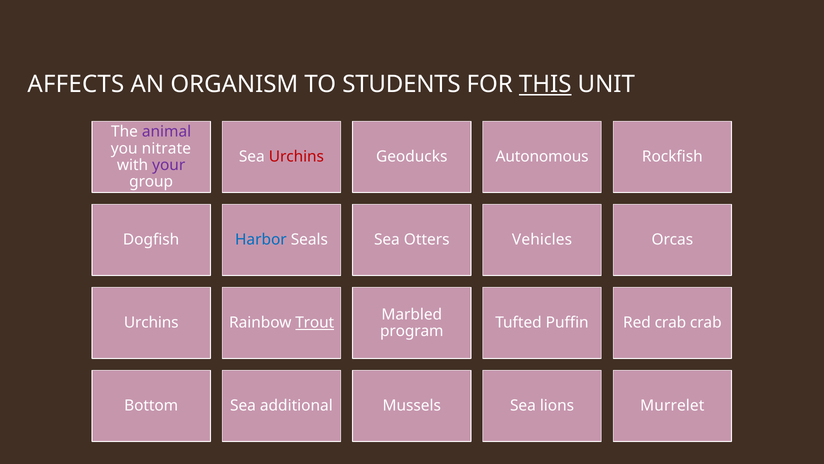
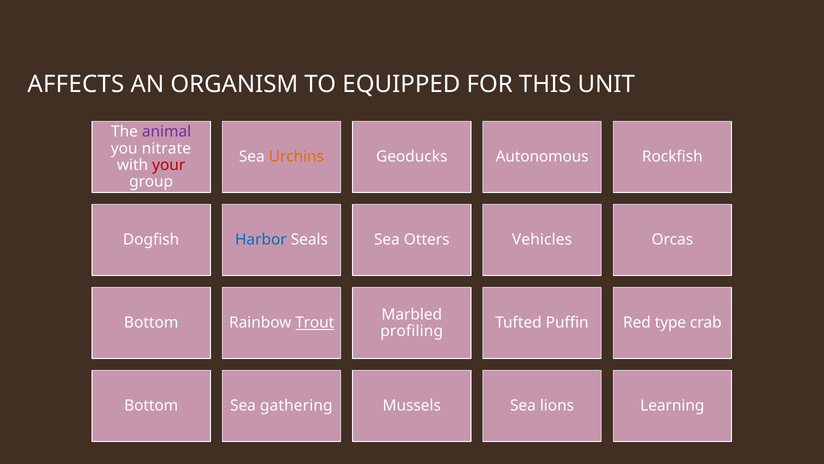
STUDENTS: STUDENTS -> EQUIPPED
THIS underline: present -> none
Urchins at (296, 157) colour: red -> orange
your colour: purple -> red
Urchins at (151, 322): Urchins -> Bottom
Red crab: crab -> type
program: program -> profiling
additional: additional -> gathering
Murrelet: Murrelet -> Learning
